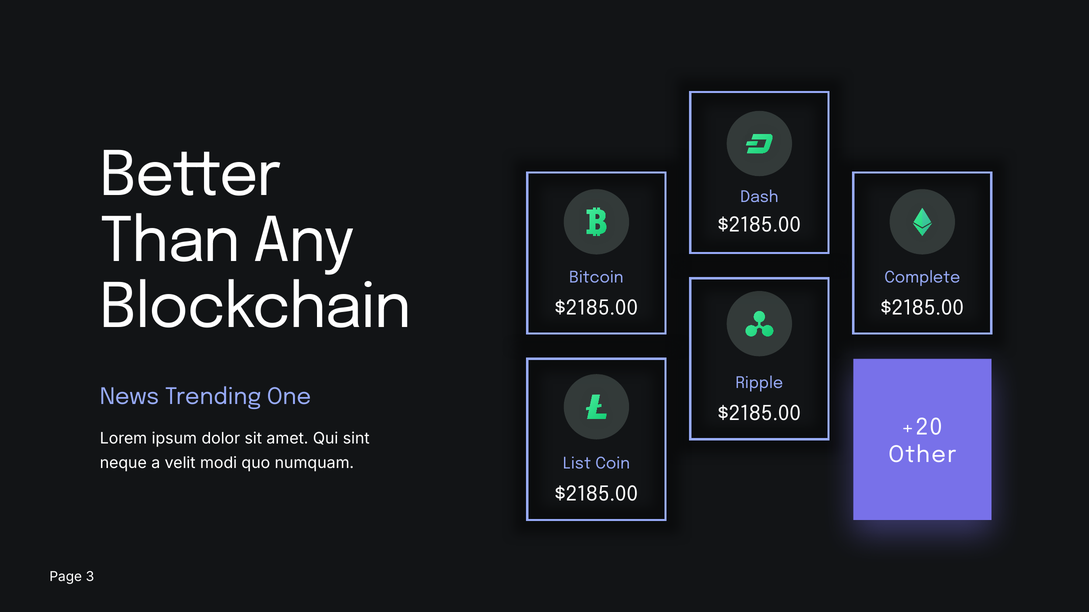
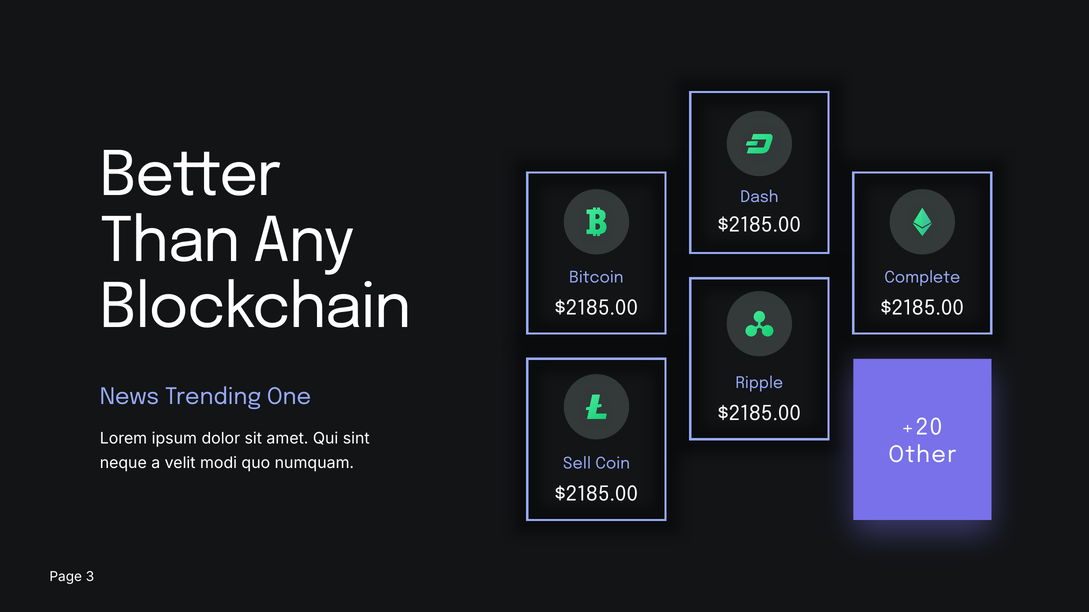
List: List -> Sell
